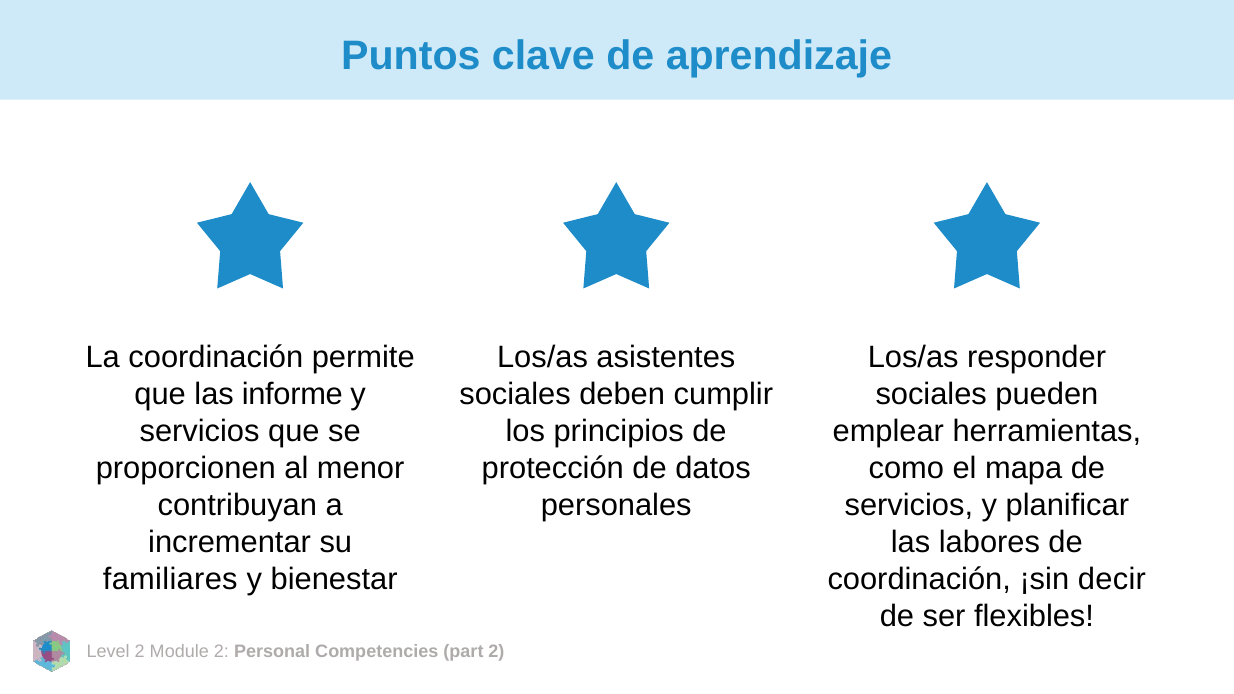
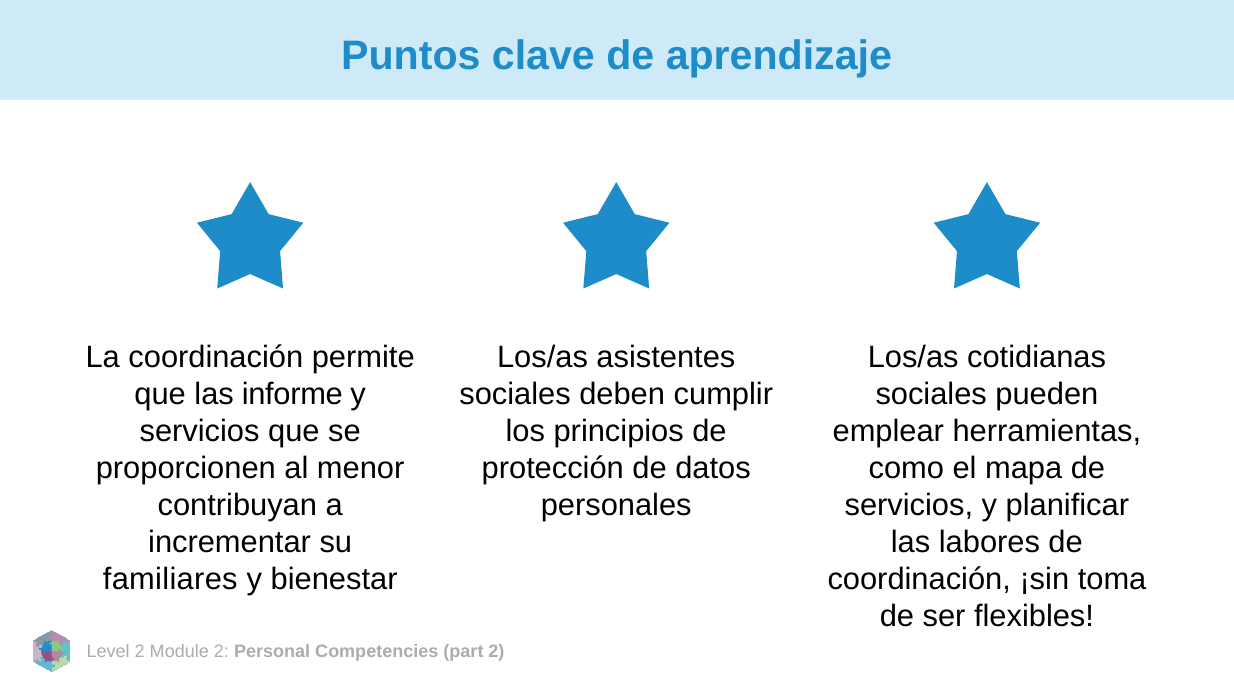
responder: responder -> cotidianas
decir: decir -> toma
